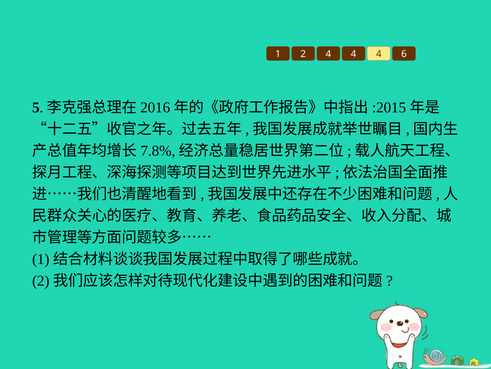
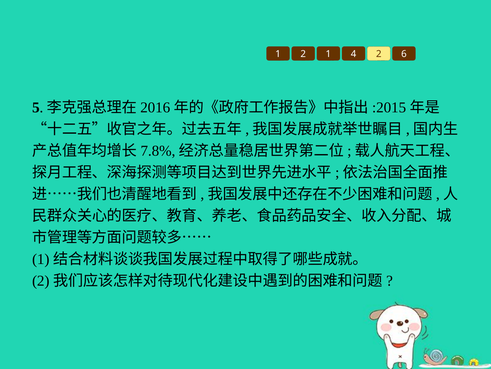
2 4: 4 -> 1
4 at (379, 54): 4 -> 2
